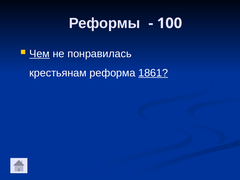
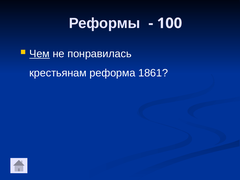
1861 underline: present -> none
